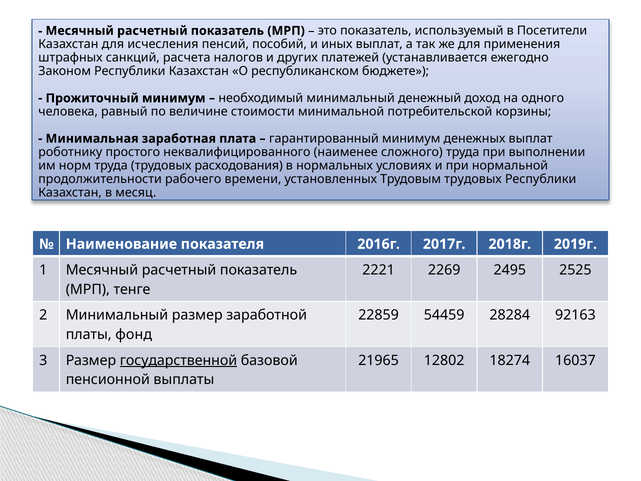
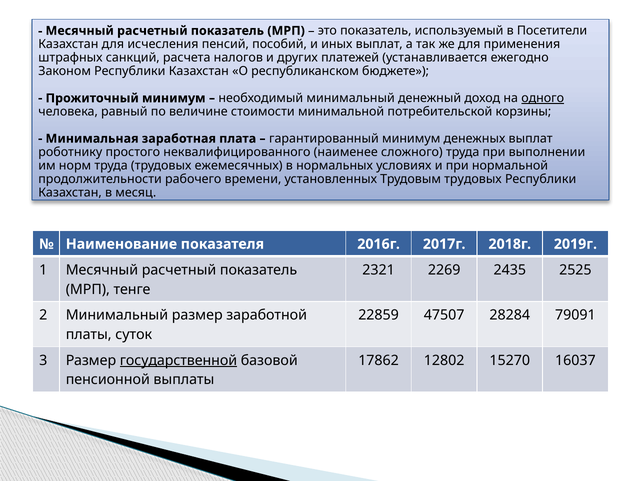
одного underline: none -> present
расходования: расходования -> ежемесячных
2221: 2221 -> 2321
2495: 2495 -> 2435
54459: 54459 -> 47507
92163: 92163 -> 79091
фонд: фонд -> суток
21965: 21965 -> 17862
18274: 18274 -> 15270
